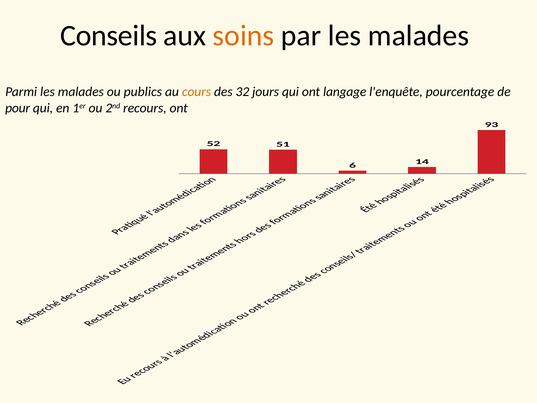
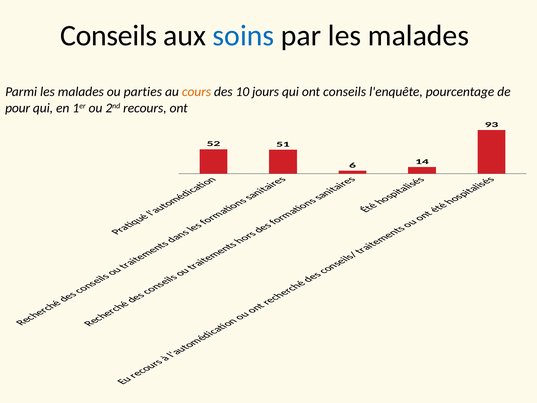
soins colour: orange -> blue
publics: publics -> parties
32: 32 -> 10
ont langage: langage -> conseils
